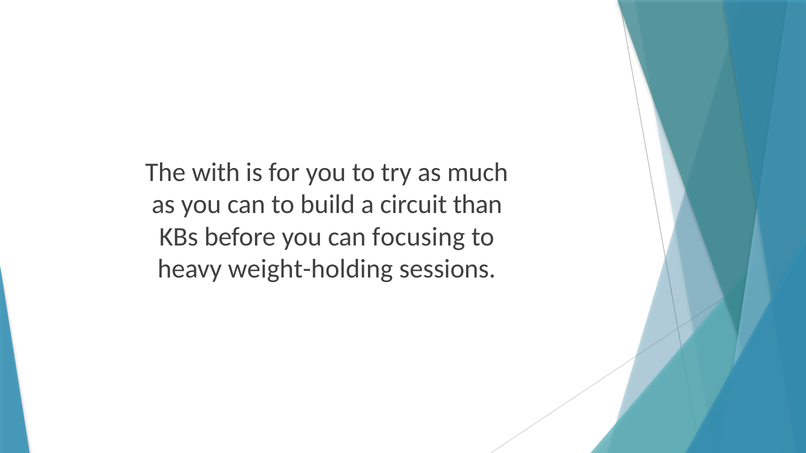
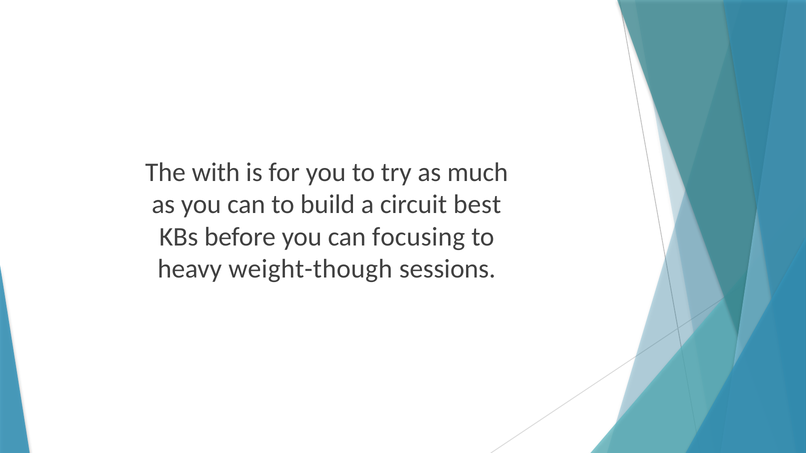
than: than -> best
weight-holding: weight-holding -> weight-though
